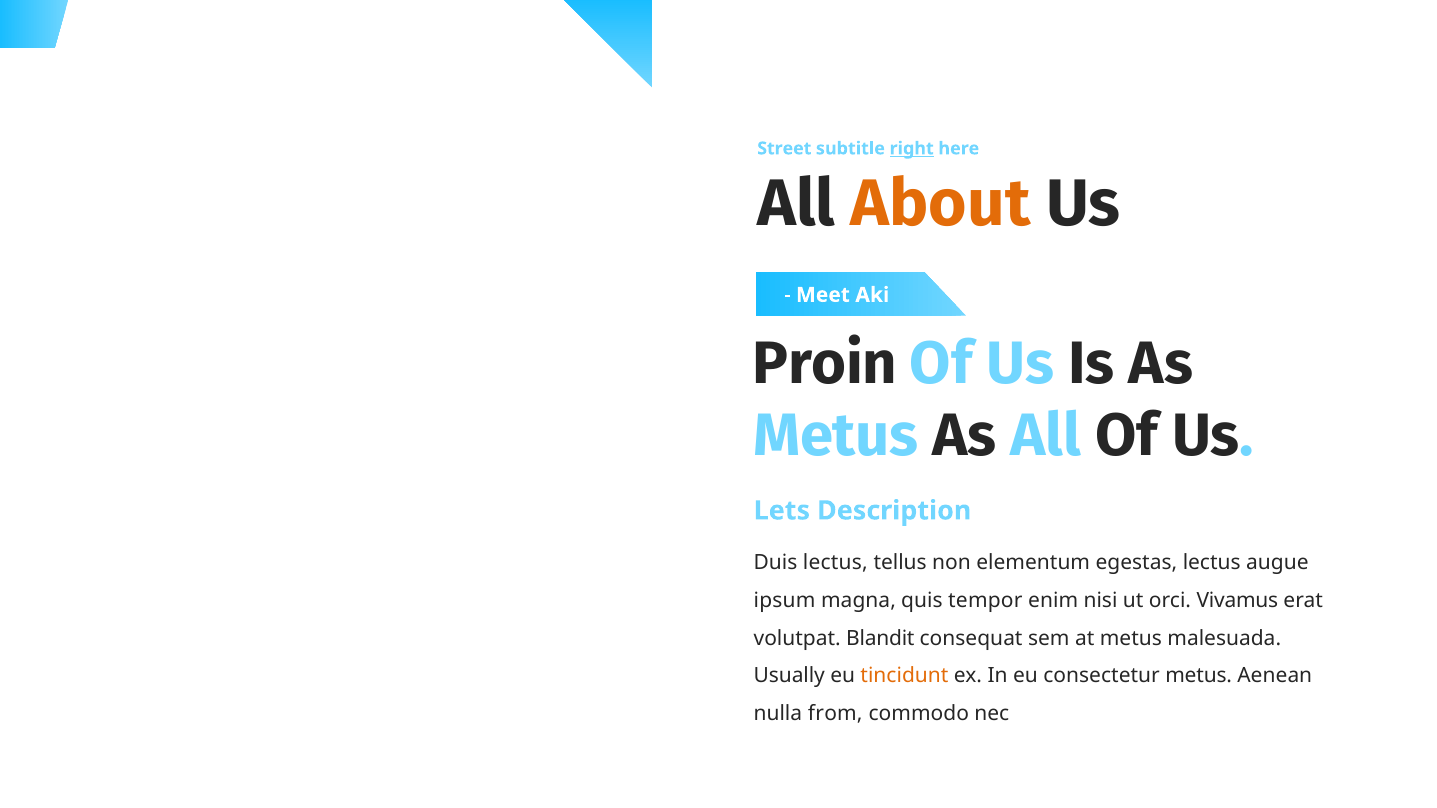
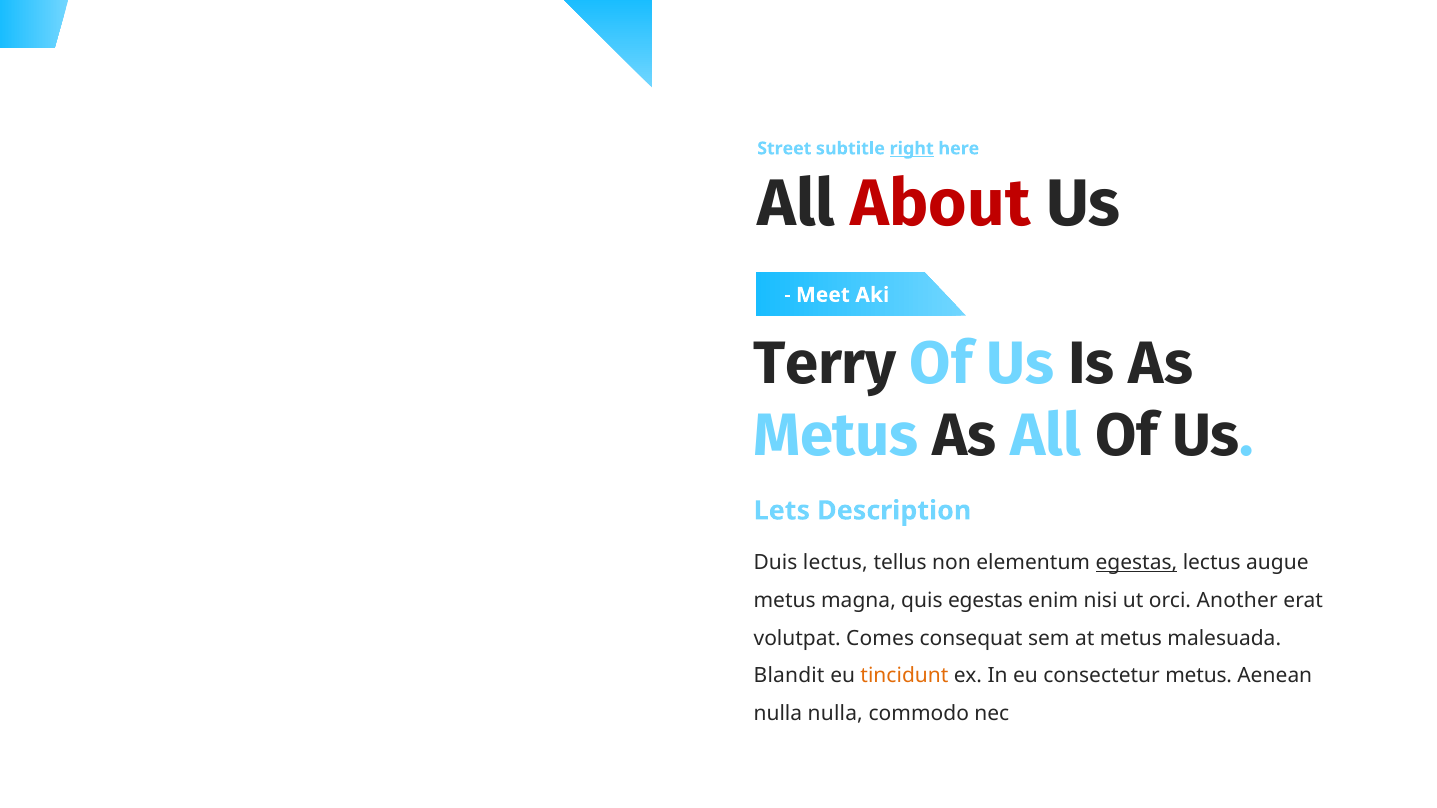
About colour: orange -> red
Proin: Proin -> Terry
egestas at (1136, 563) underline: none -> present
ipsum at (785, 601): ipsum -> metus
quis tempor: tempor -> egestas
Vivamus: Vivamus -> Another
Blandit: Blandit -> Comes
Usually: Usually -> Blandit
nulla from: from -> nulla
